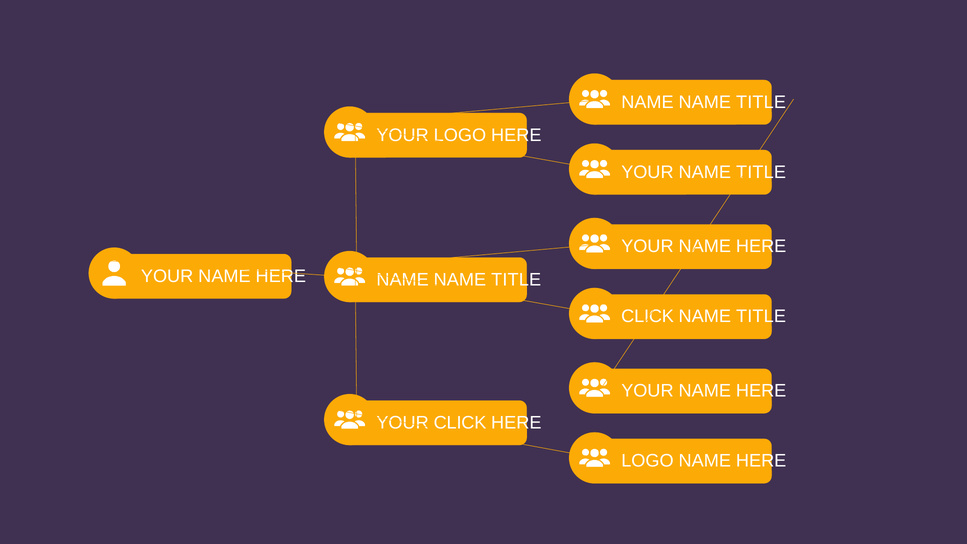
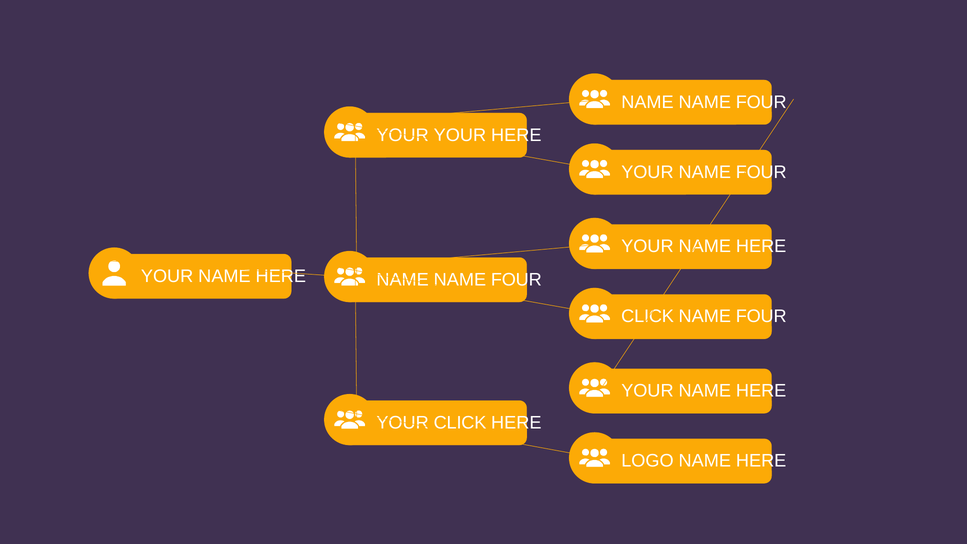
TITLE at (761, 102): TITLE -> FOUR
YOUR LOGO: LOGO -> YOUR
YOUR NAME TITLE: TITLE -> FOUR
TITLE at (516, 280): TITLE -> FOUR
TITLE at (761, 316): TITLE -> FOUR
